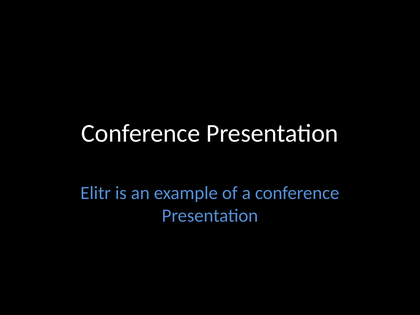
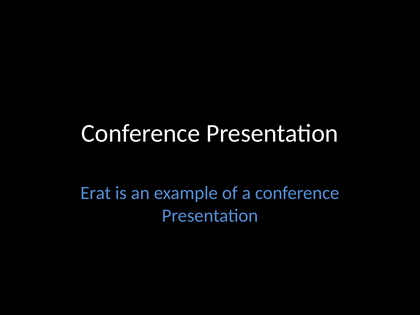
Elitr: Elitr -> Erat
